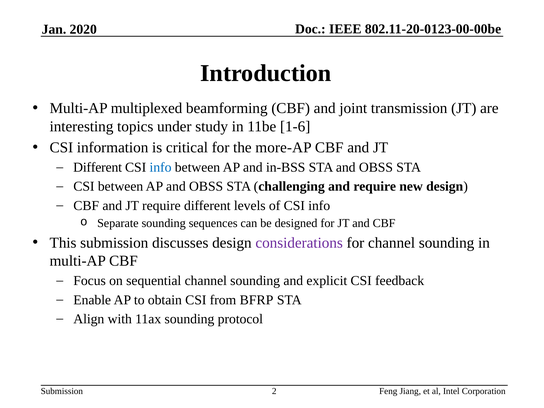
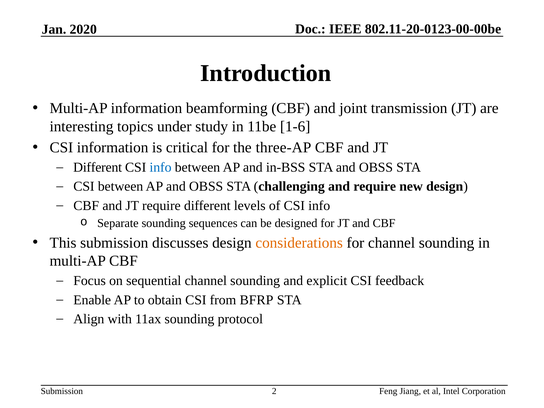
Multi-AP multiplexed: multiplexed -> information
more-AP: more-AP -> three-AP
considerations colour: purple -> orange
